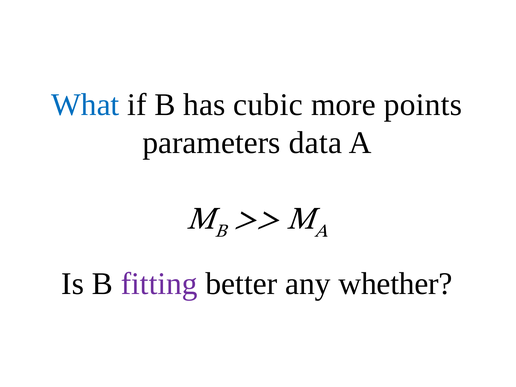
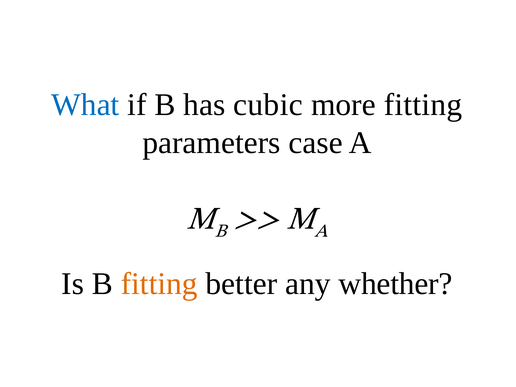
more points: points -> fitting
data: data -> case
fitting at (159, 284) colour: purple -> orange
